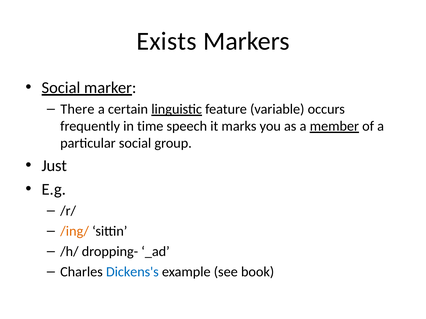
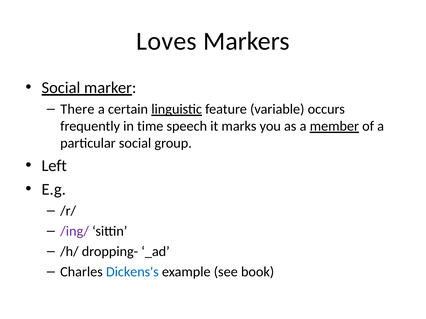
Exists: Exists -> Loves
Just: Just -> Left
/ing/ colour: orange -> purple
